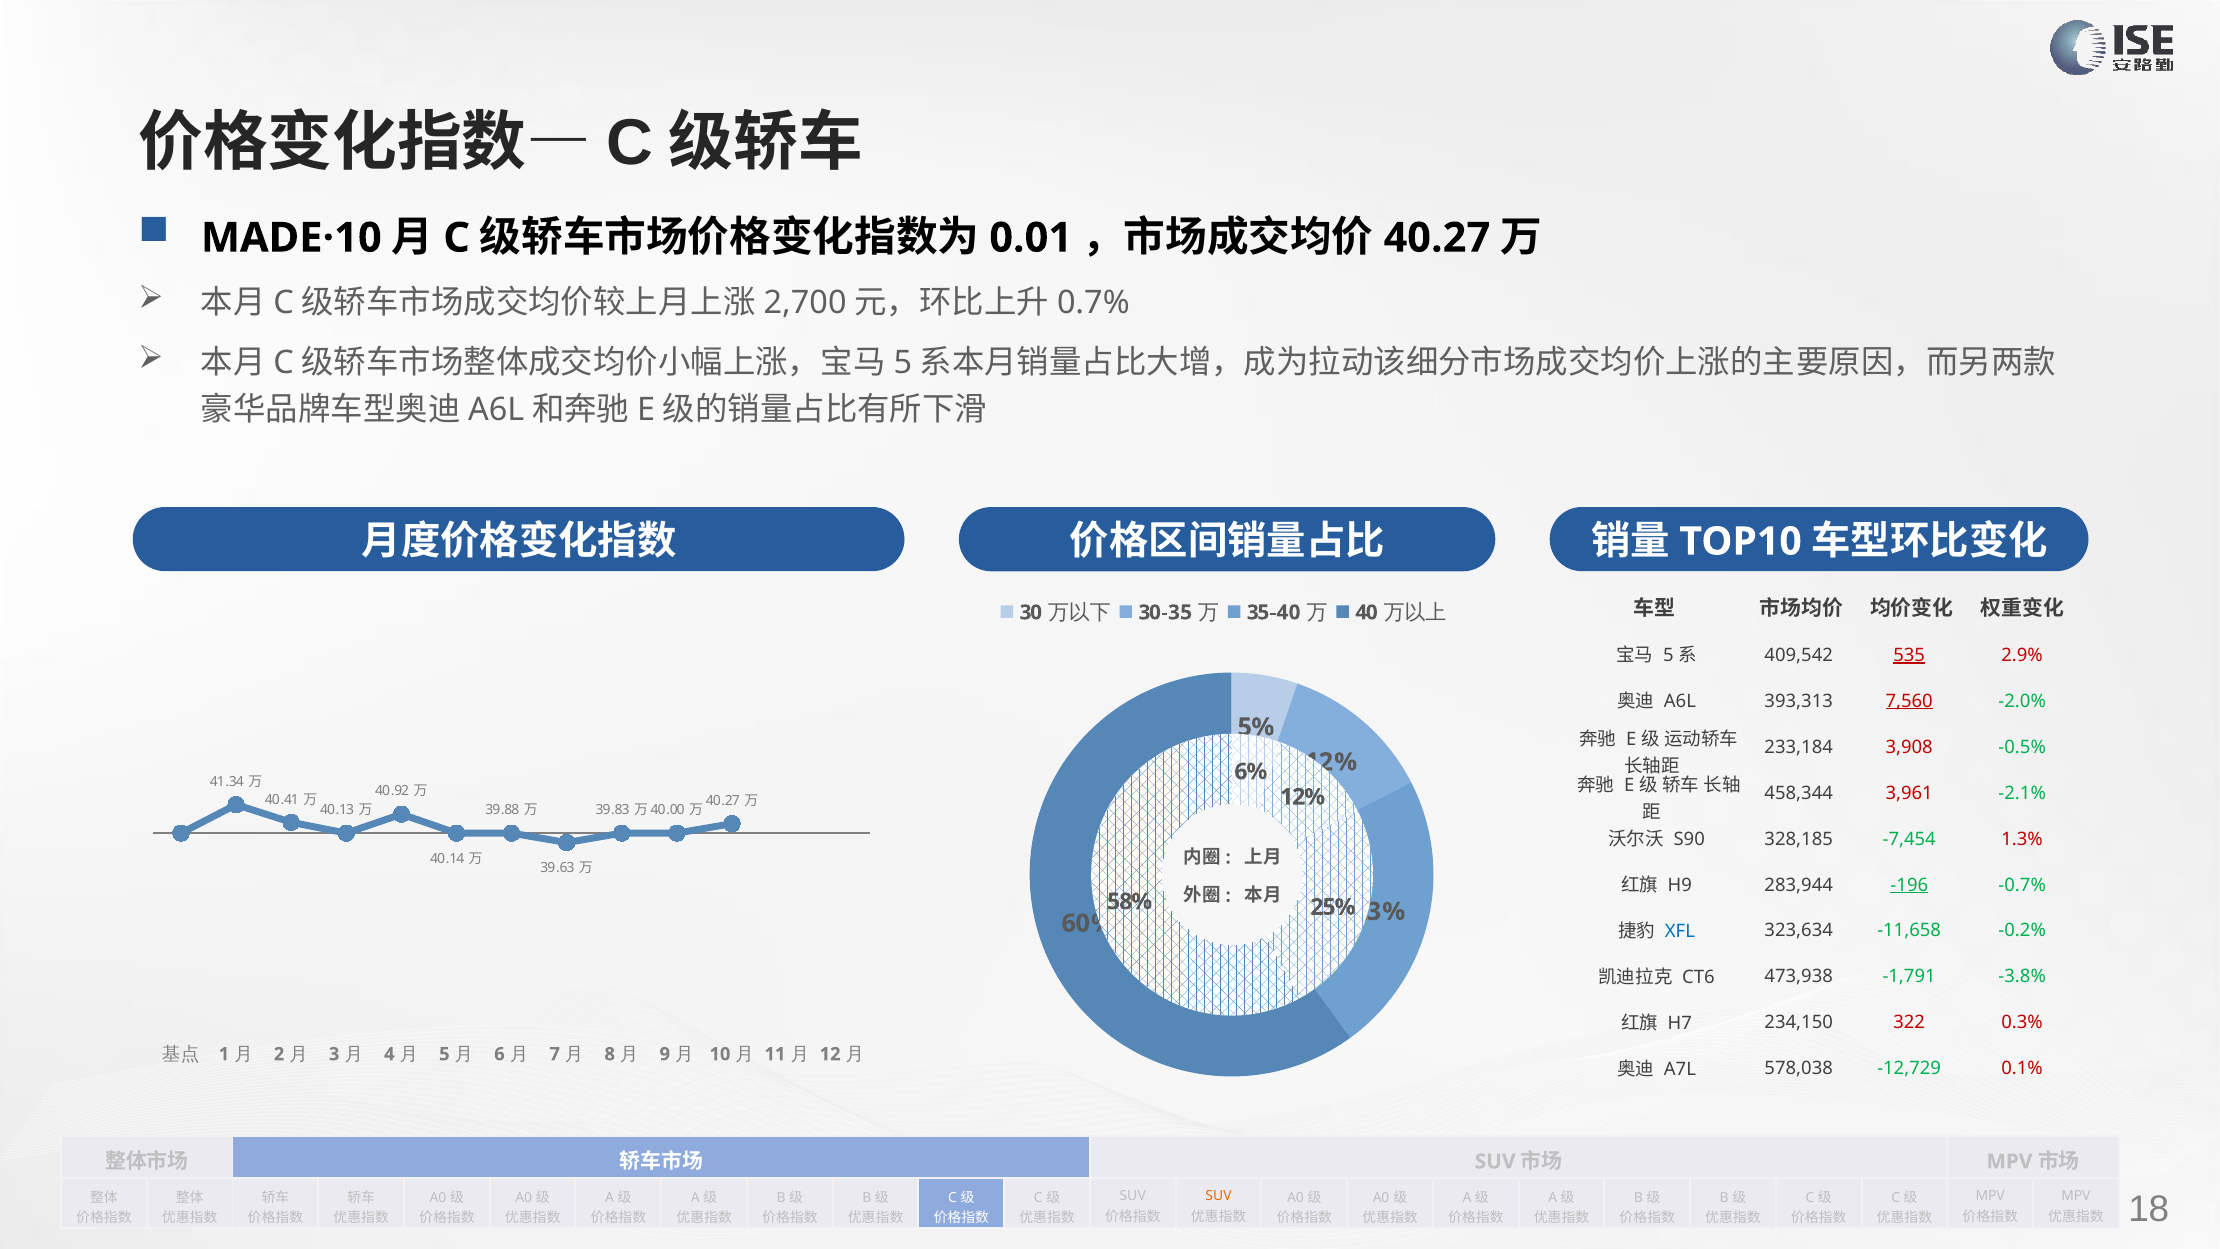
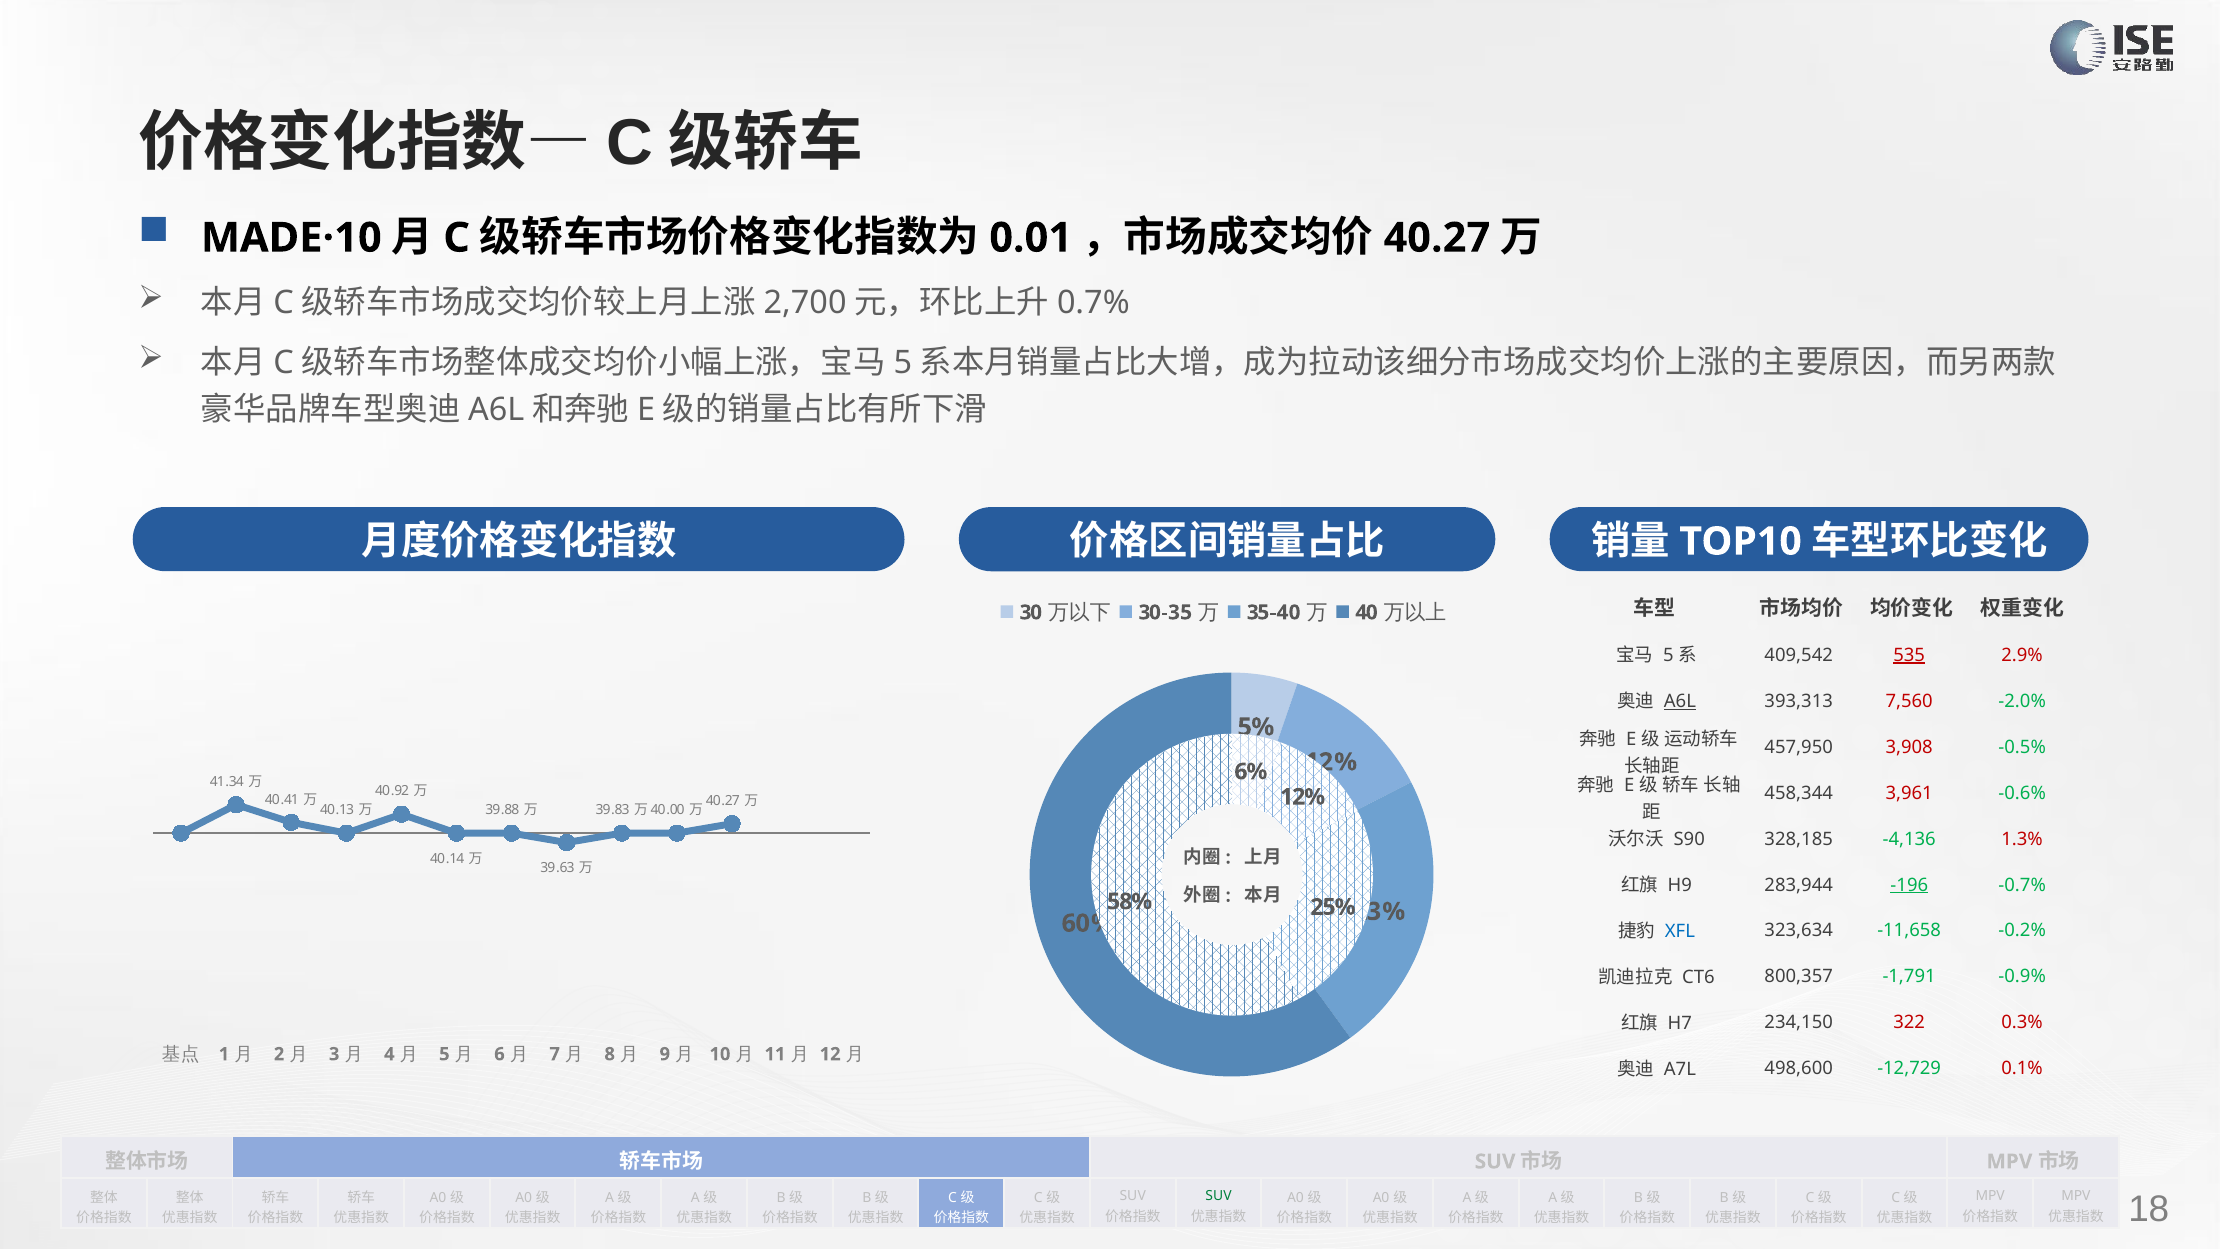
A6L underline: none -> present
7,560 underline: present -> none
233,184: 233,184 -> 457,950
-2.1%: -2.1% -> -0.6%
-7,454: -7,454 -> -4,136
473,938: 473,938 -> 800,357
-3.8%: -3.8% -> -0.9%
578,038: 578,038 -> 498,600
SUV at (1219, 1196) colour: orange -> green
